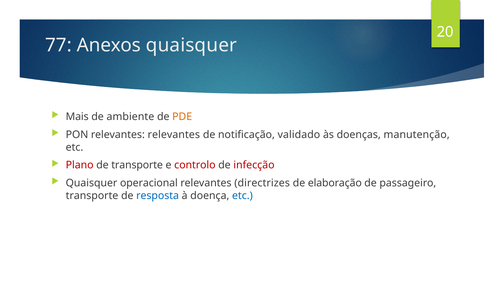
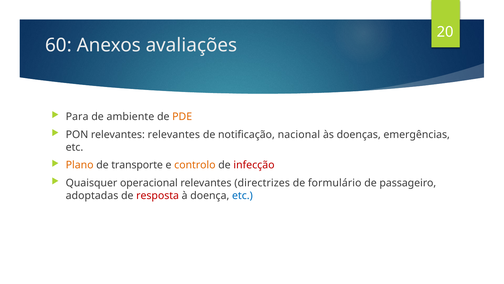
77: 77 -> 60
Anexos quaisquer: quaisquer -> avaliações
Mais: Mais -> Para
validado: validado -> nacional
manutenção: manutenção -> emergências
Plano colour: red -> orange
controlo colour: red -> orange
elaboração: elaboração -> formulário
transporte at (92, 195): transporte -> adoptadas
resposta colour: blue -> red
